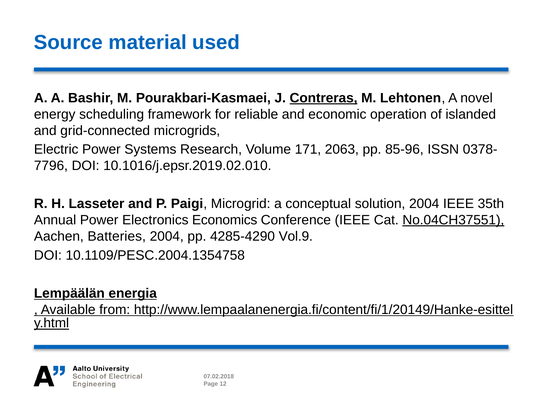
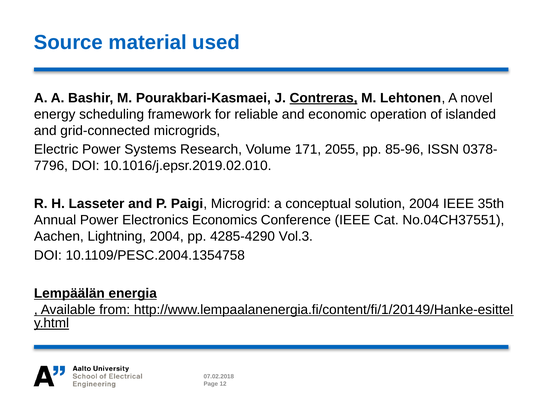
2063: 2063 -> 2055
No.04CH37551 underline: present -> none
Batteries: Batteries -> Lightning
Vol.9: Vol.9 -> Vol.3
